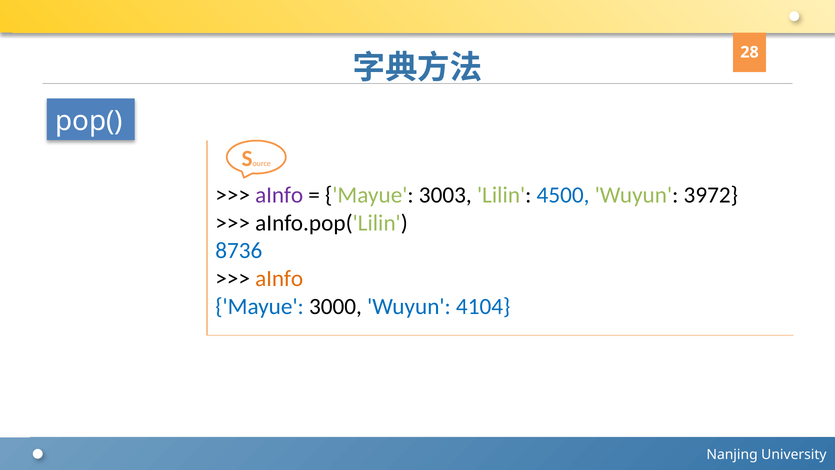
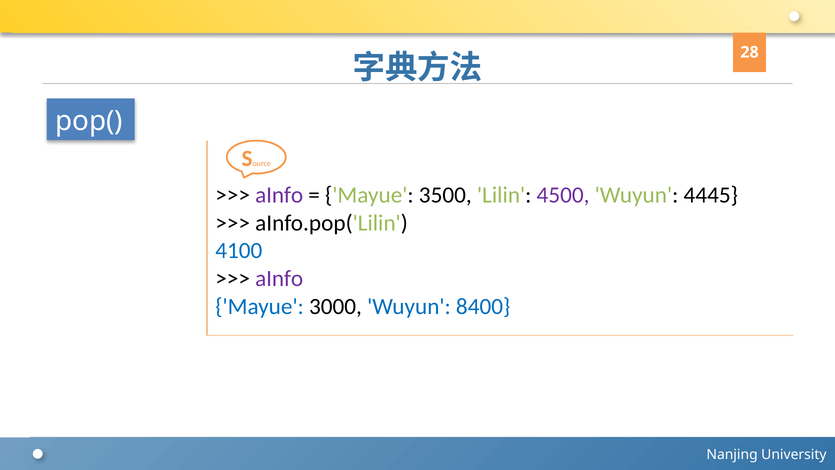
3003: 3003 -> 3500
4500 colour: blue -> purple
3972: 3972 -> 4445
8736: 8736 -> 4100
aInfo at (279, 278) colour: orange -> purple
4104: 4104 -> 8400
